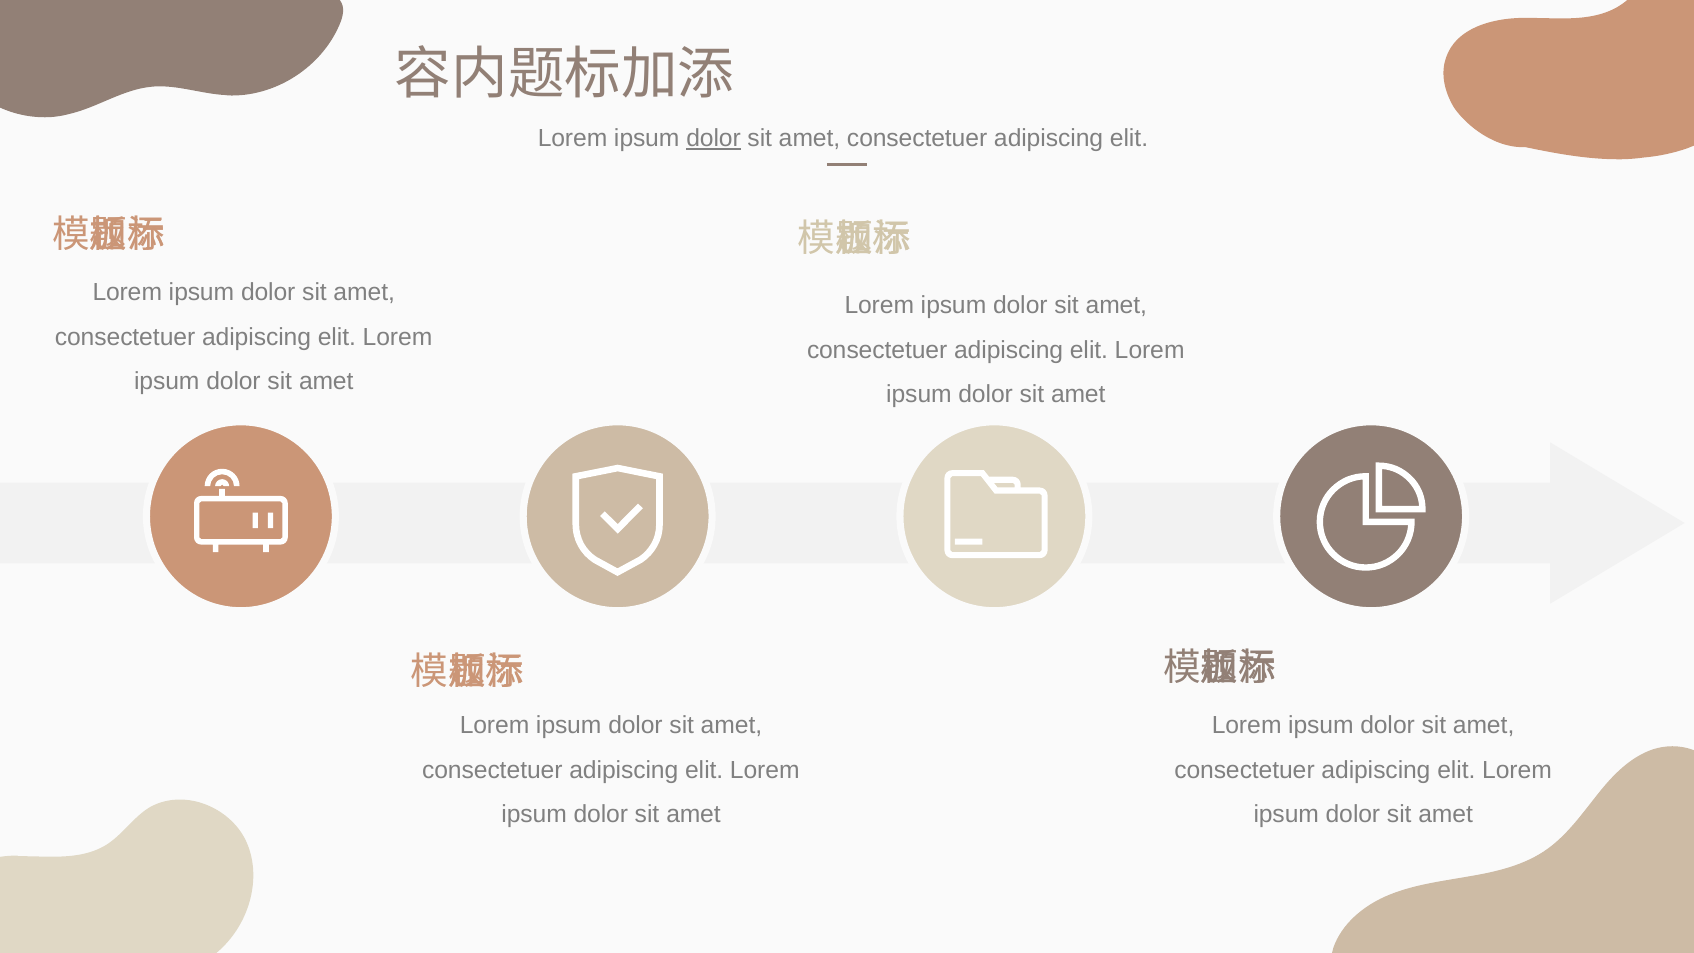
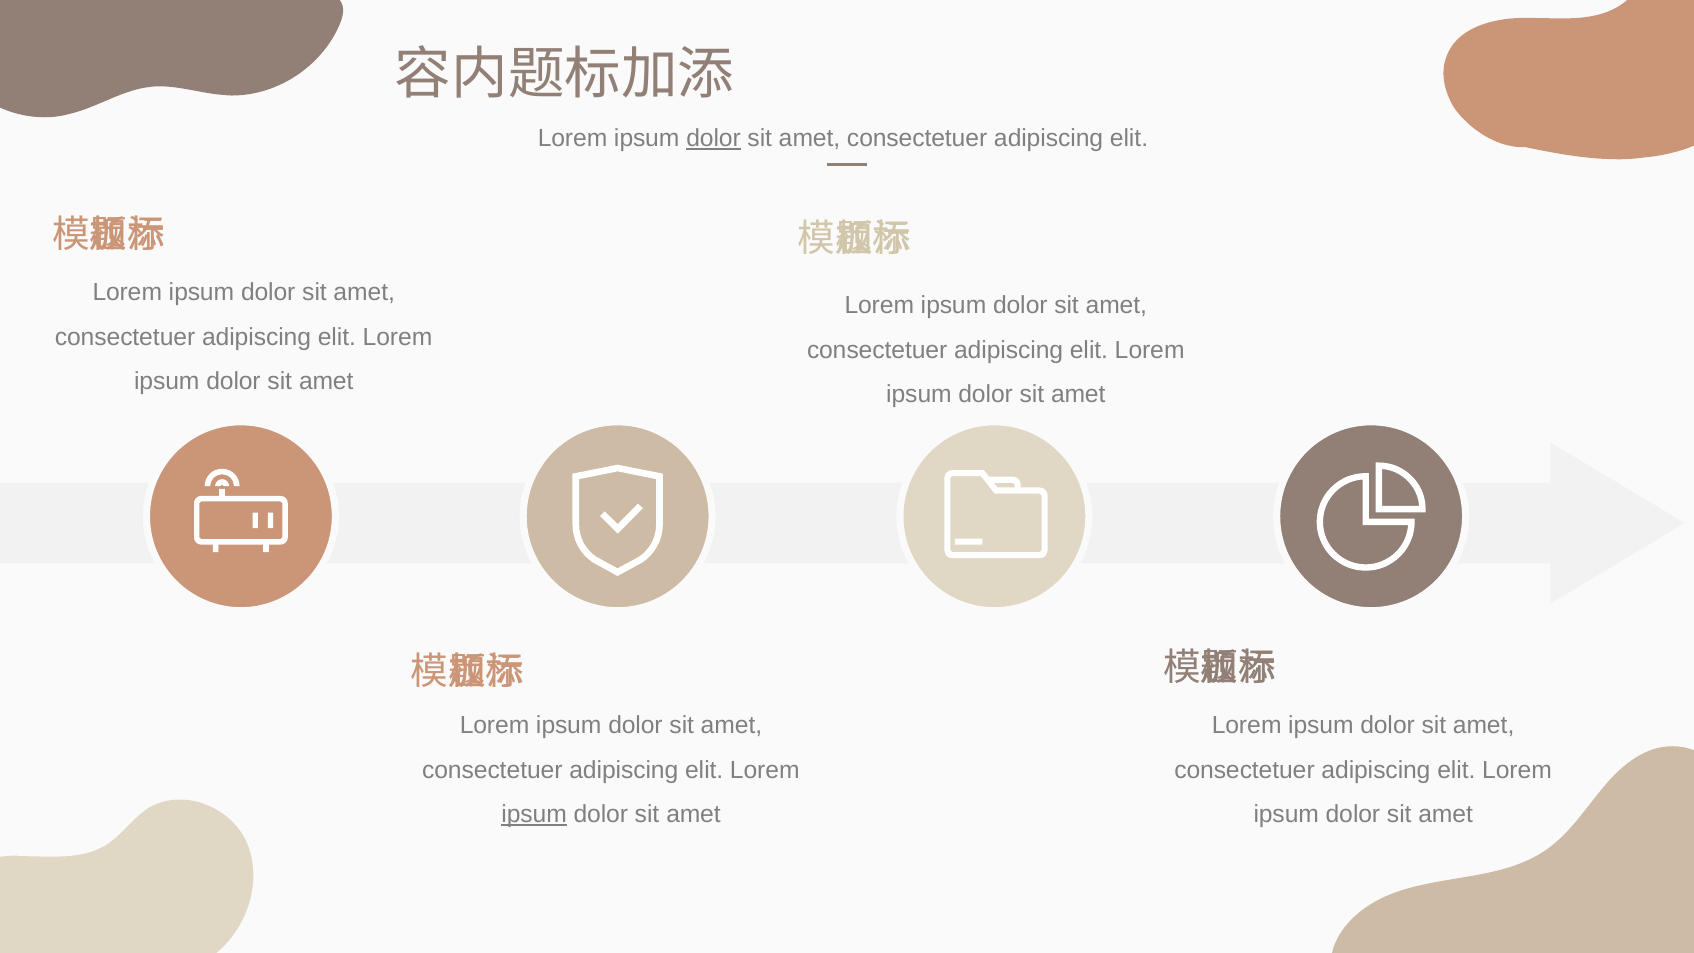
ipsum at (534, 814) underline: none -> present
